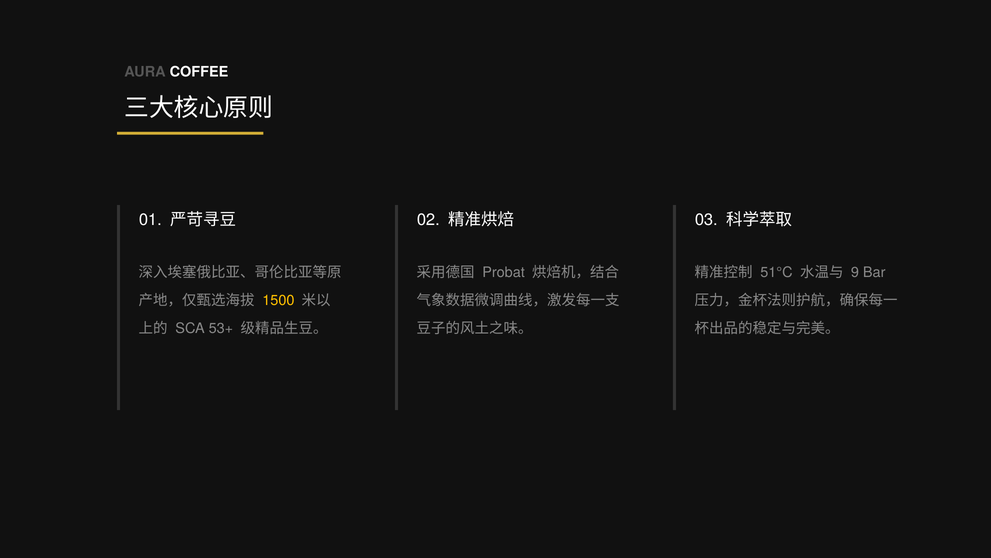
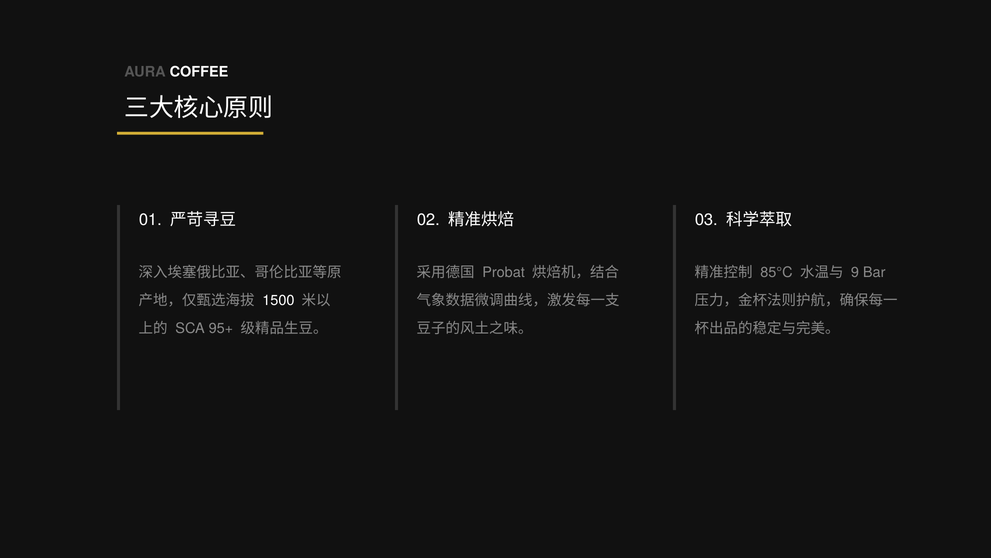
51°C: 51°C -> 85°C
1500 colour: yellow -> white
53+: 53+ -> 95+
